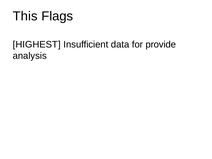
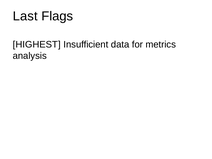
This: This -> Last
provide: provide -> metrics
